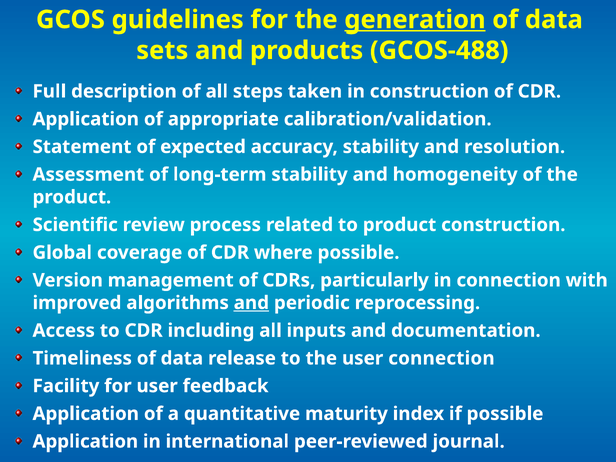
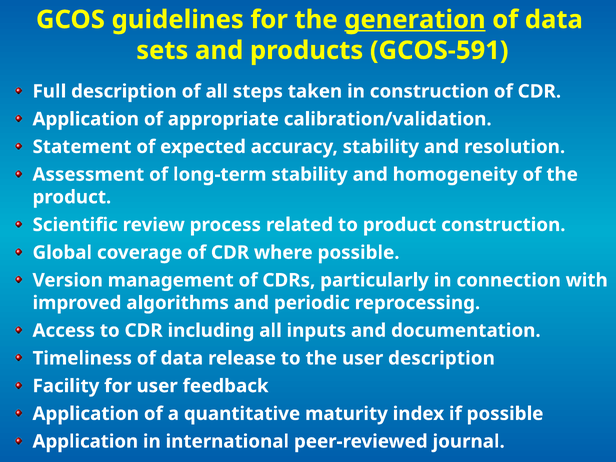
GCOS-488: GCOS-488 -> GCOS-591
and at (251, 303) underline: present -> none
user connection: connection -> description
